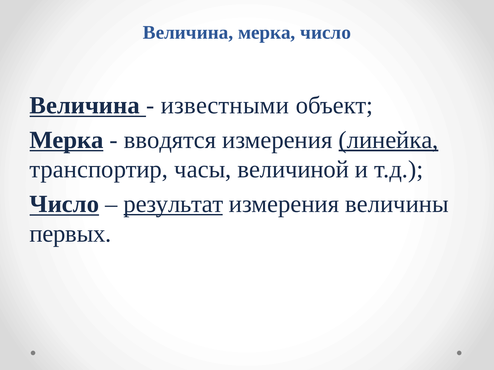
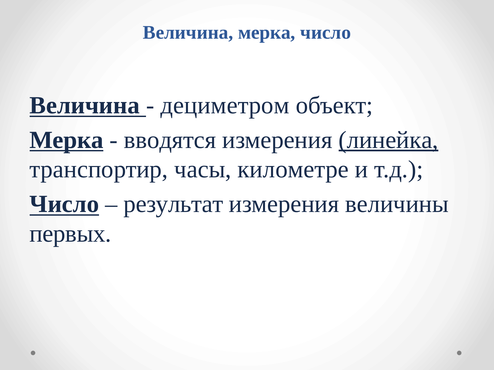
известными: известными -> дециметром
величиной: величиной -> километре
результат underline: present -> none
